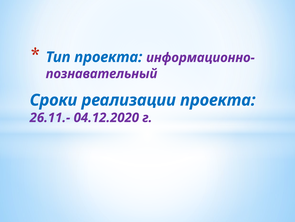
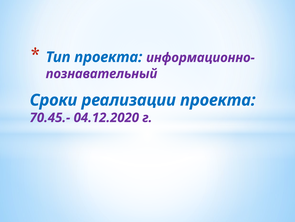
26.11.-: 26.11.- -> 70.45.-
